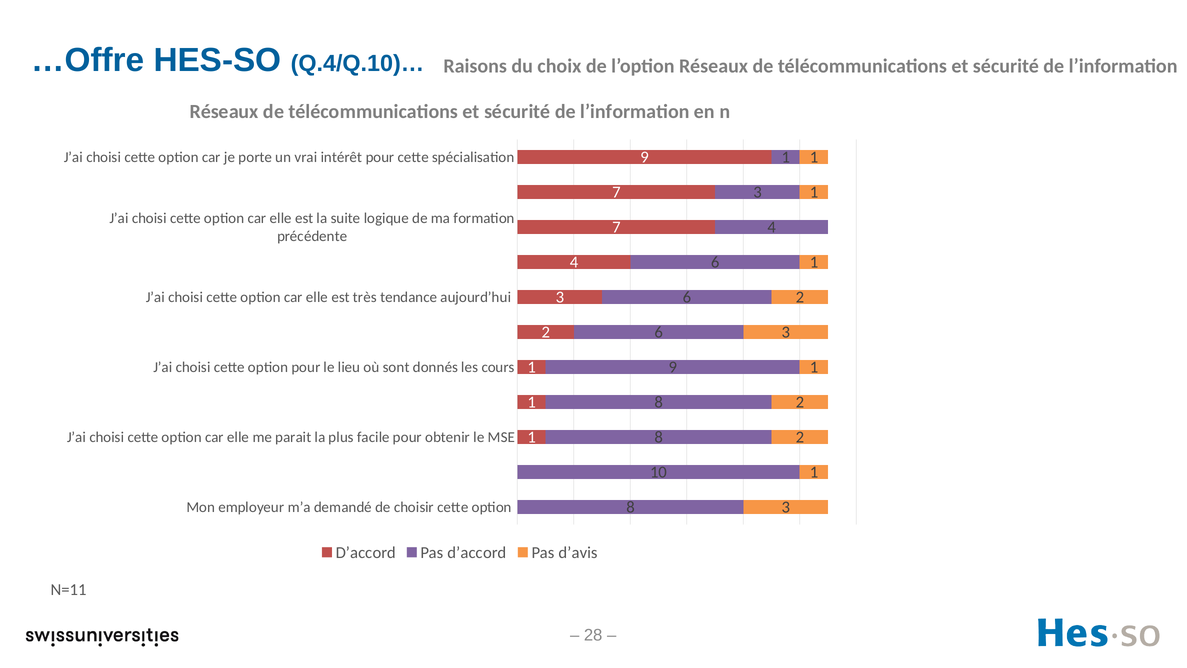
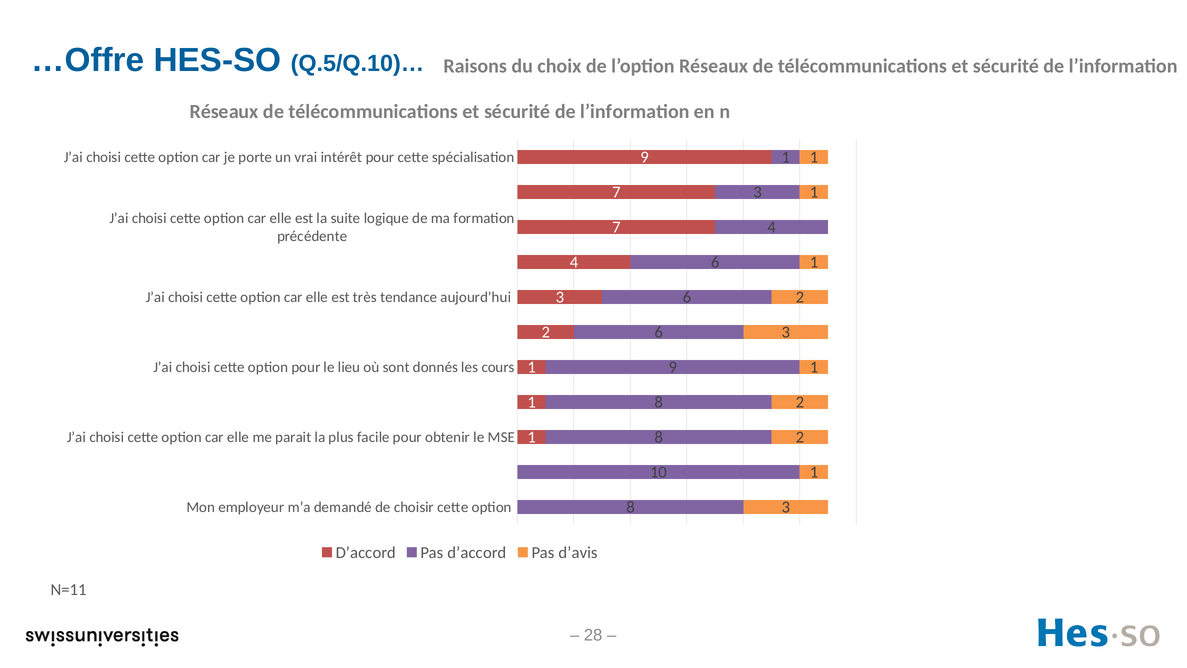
Q.4/Q.10)…: Q.4/Q.10)… -> Q.5/Q.10)…
